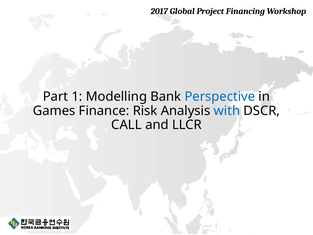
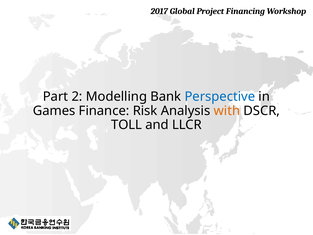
1: 1 -> 2
with colour: blue -> orange
CALL: CALL -> TOLL
